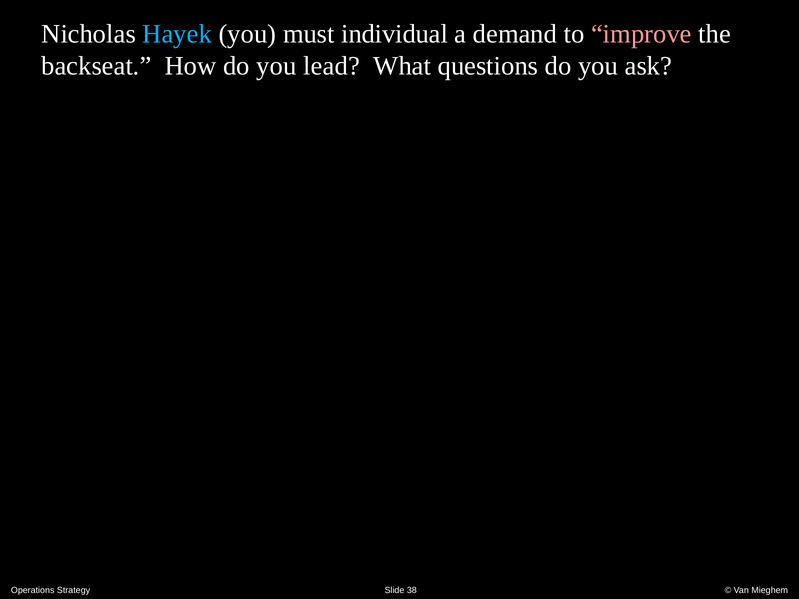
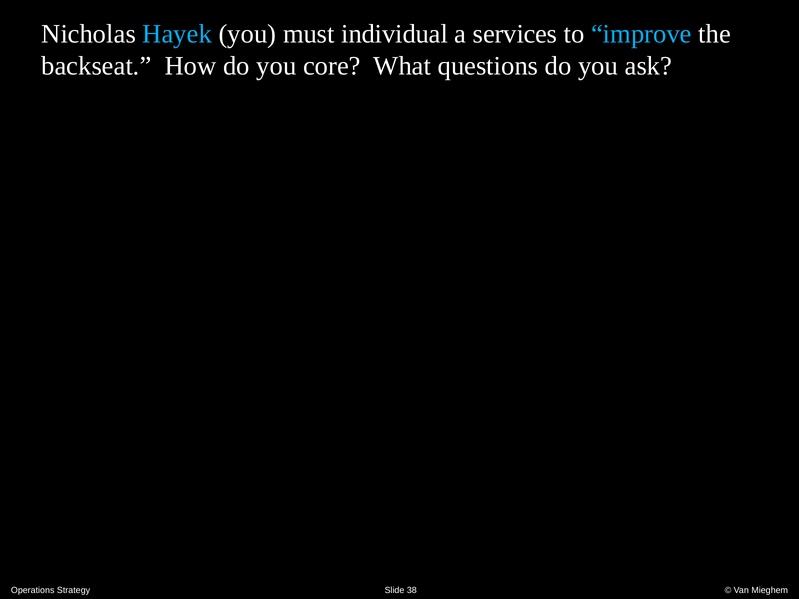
demand: demand -> services
improve colour: pink -> light blue
lead: lead -> core
